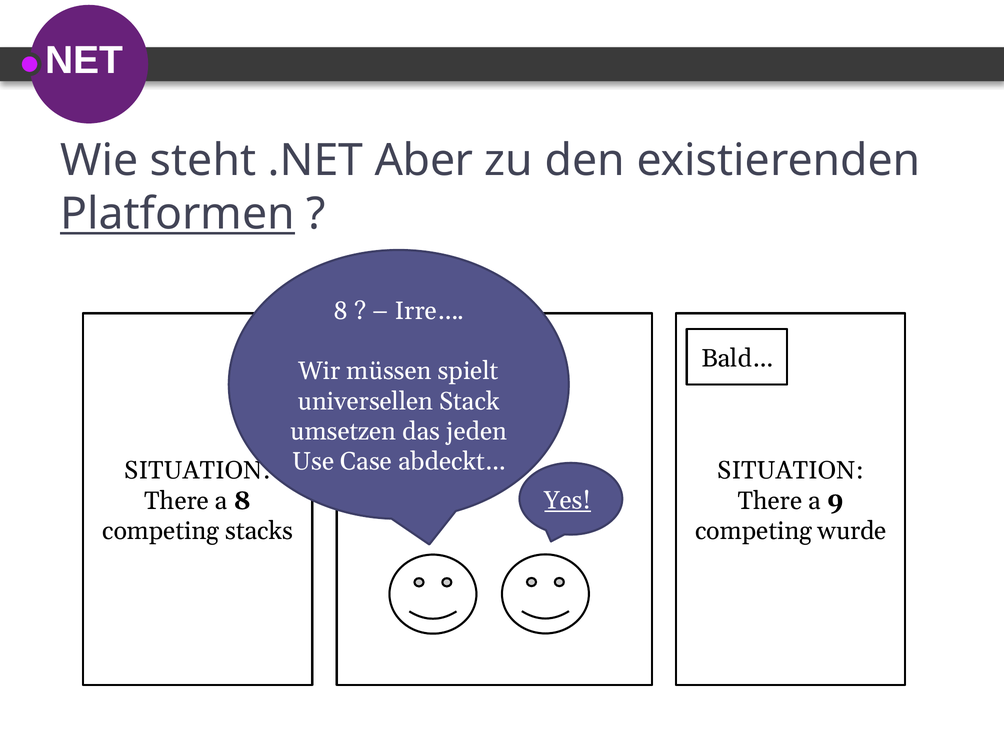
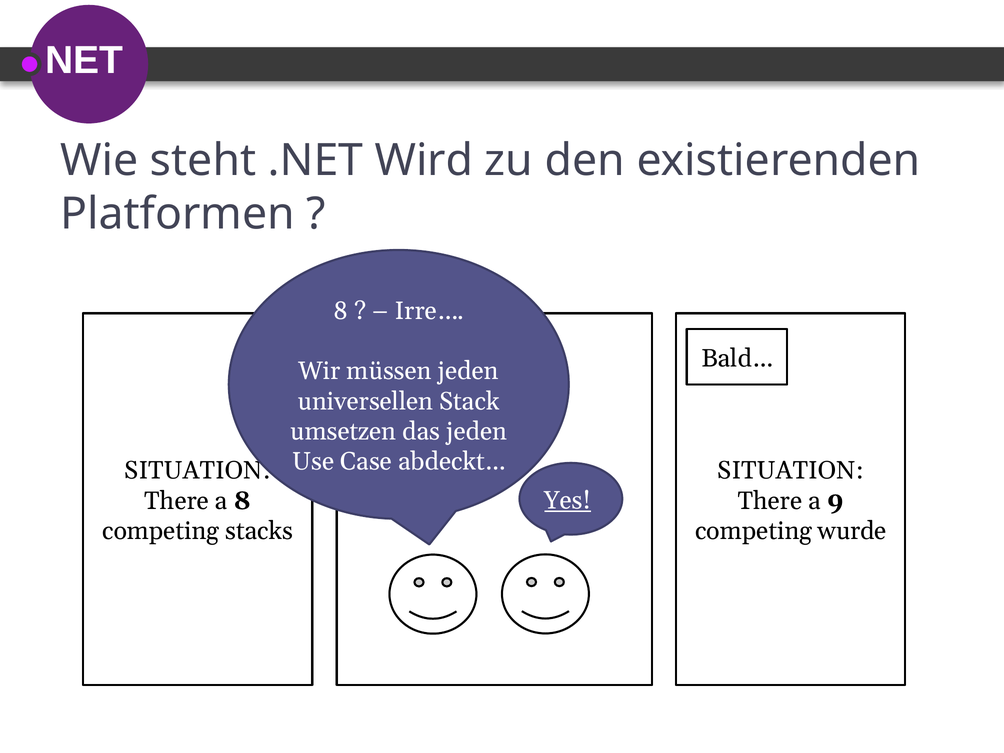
Aber: Aber -> Wird
Platformen underline: present -> none
müssen spielt: spielt -> jeden
